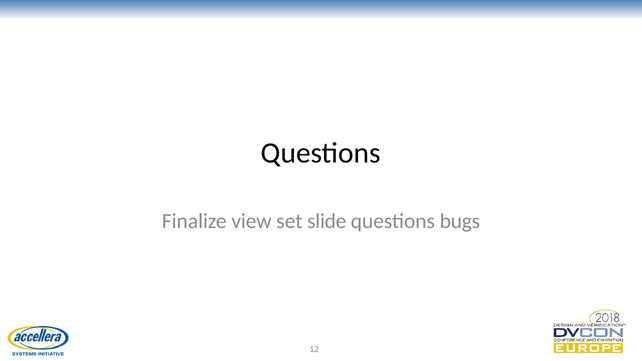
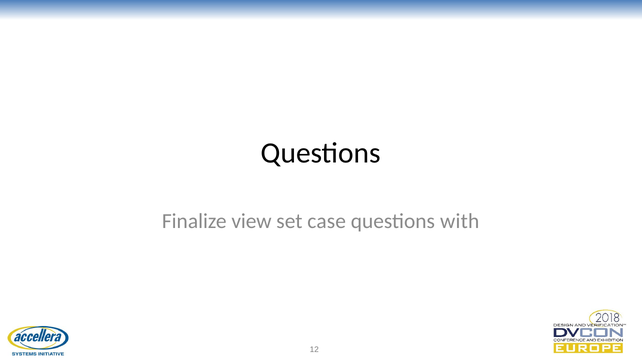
slide: slide -> case
bugs: bugs -> with
